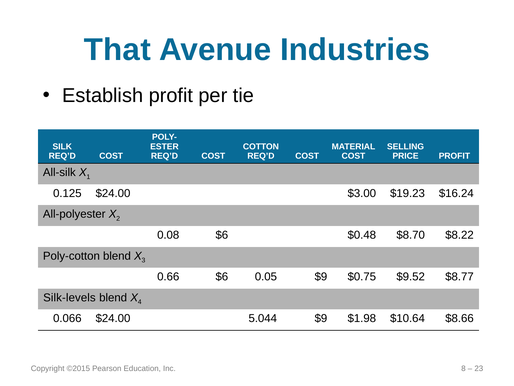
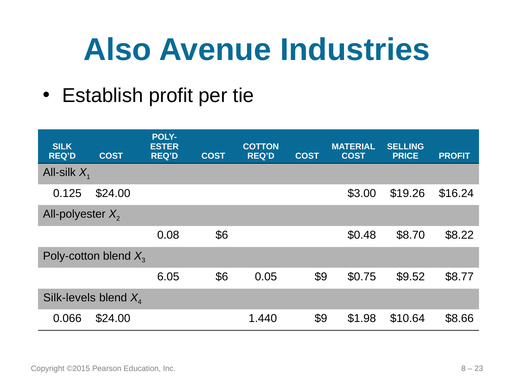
That: That -> Also
$19.23: $19.23 -> $19.26
0.66: 0.66 -> 6.05
5.044: 5.044 -> 1.440
